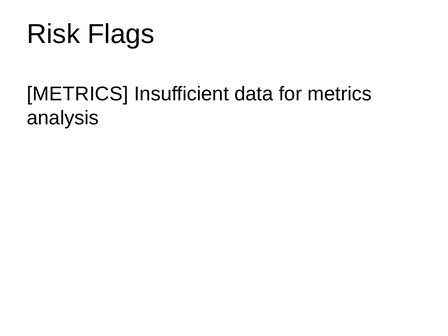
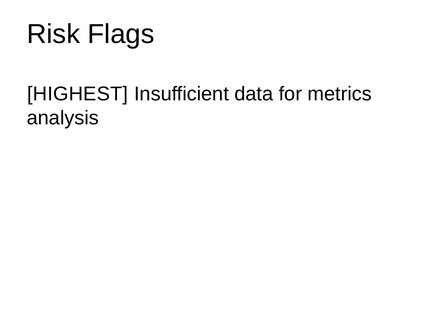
METRICS at (78, 94): METRICS -> HIGHEST
